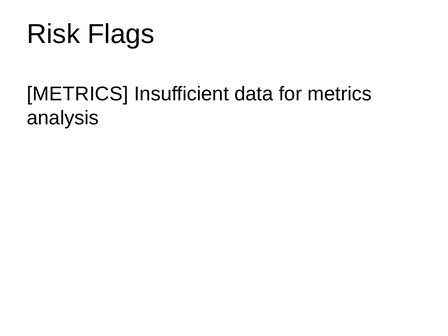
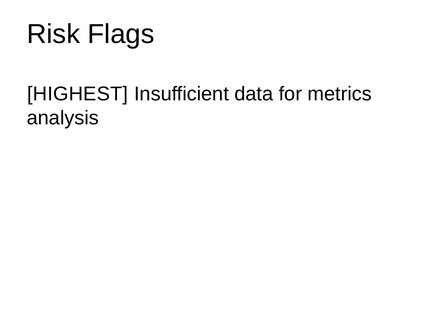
METRICS at (78, 94): METRICS -> HIGHEST
